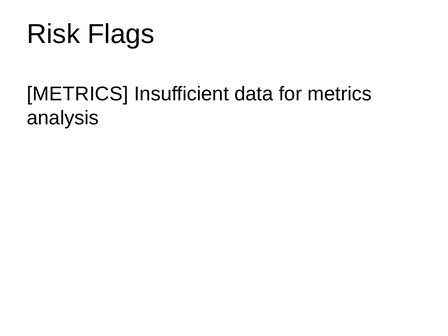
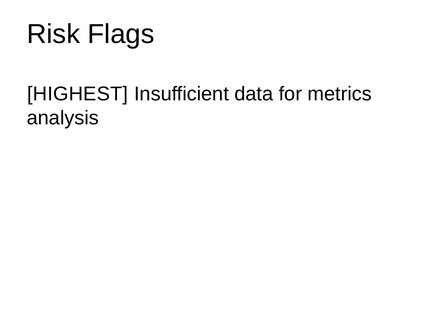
METRICS at (78, 94): METRICS -> HIGHEST
